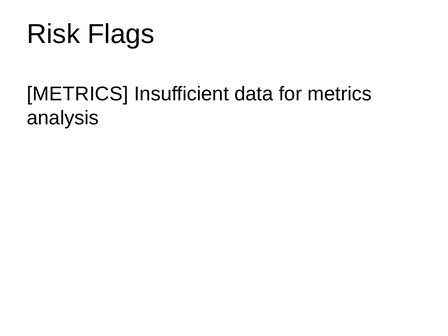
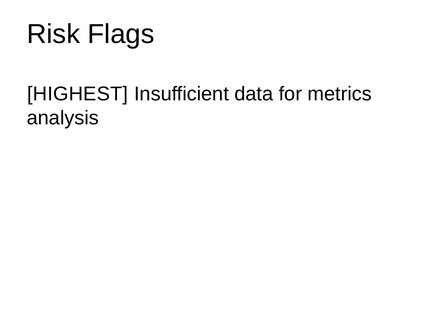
METRICS at (78, 94): METRICS -> HIGHEST
